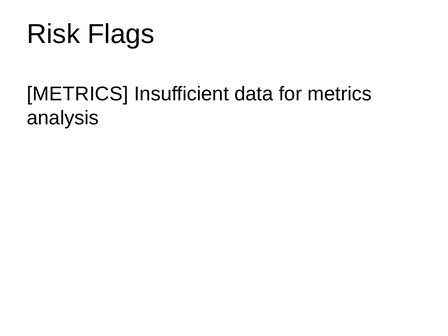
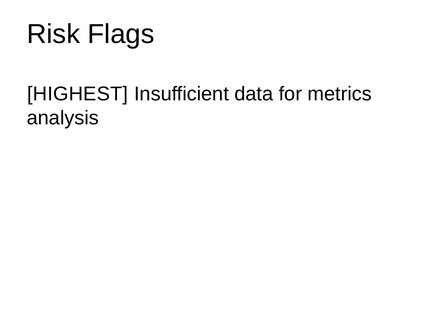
METRICS at (78, 94): METRICS -> HIGHEST
